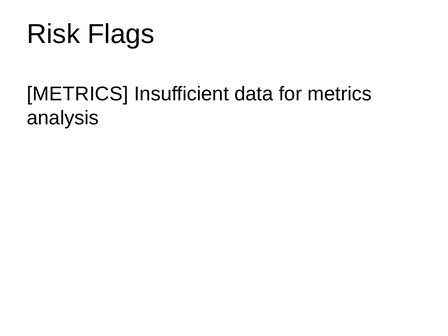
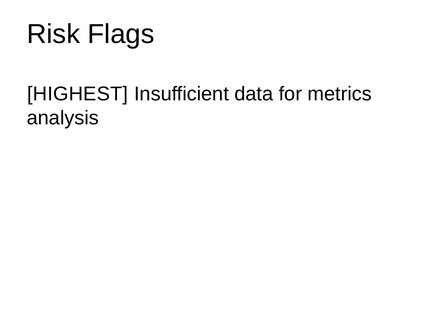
METRICS at (78, 94): METRICS -> HIGHEST
